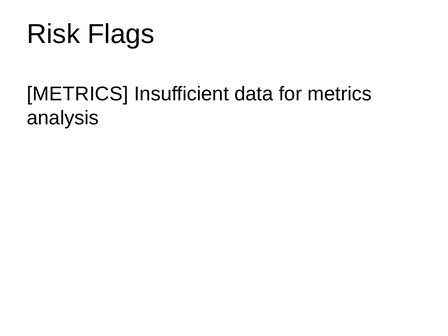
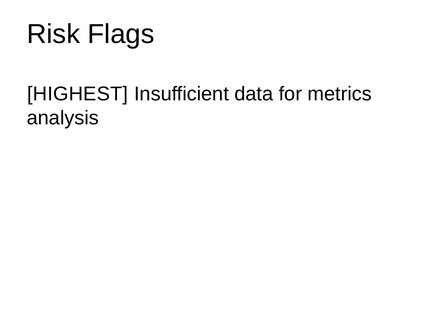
METRICS at (78, 94): METRICS -> HIGHEST
